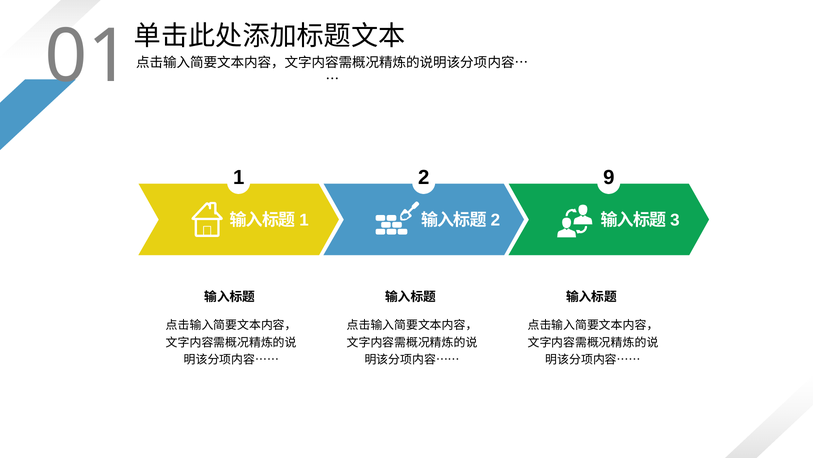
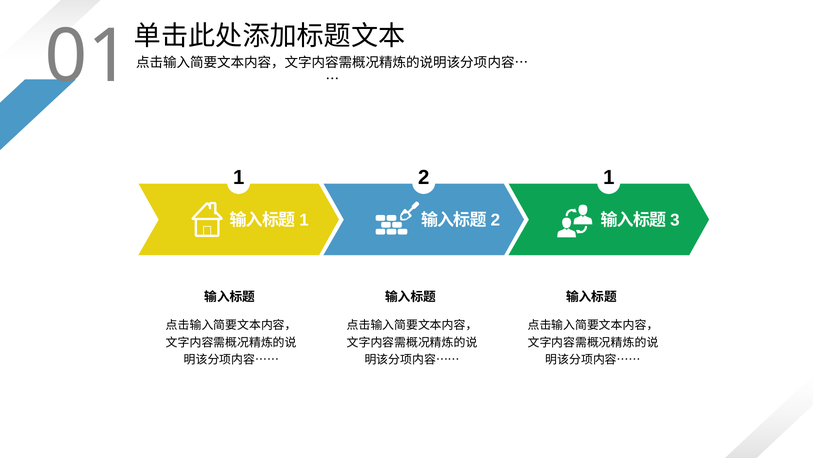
2 9: 9 -> 1
